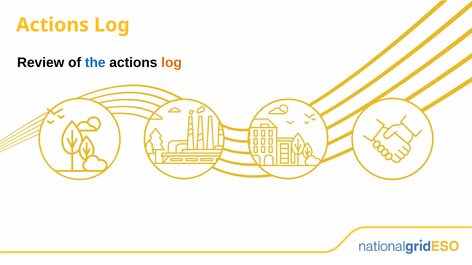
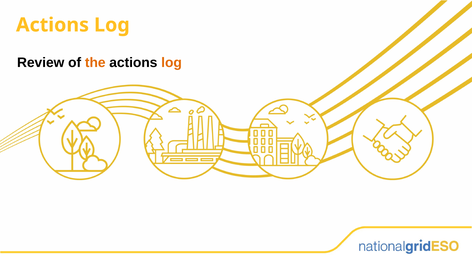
the colour: blue -> orange
